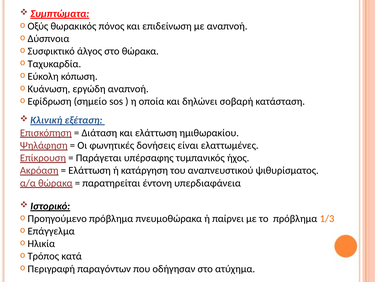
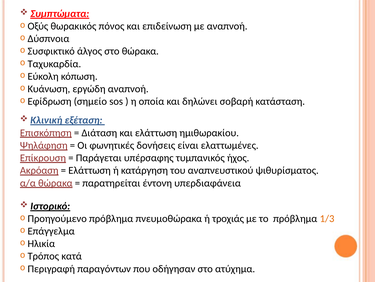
παίρνει: παίρνει -> τροχιάς
